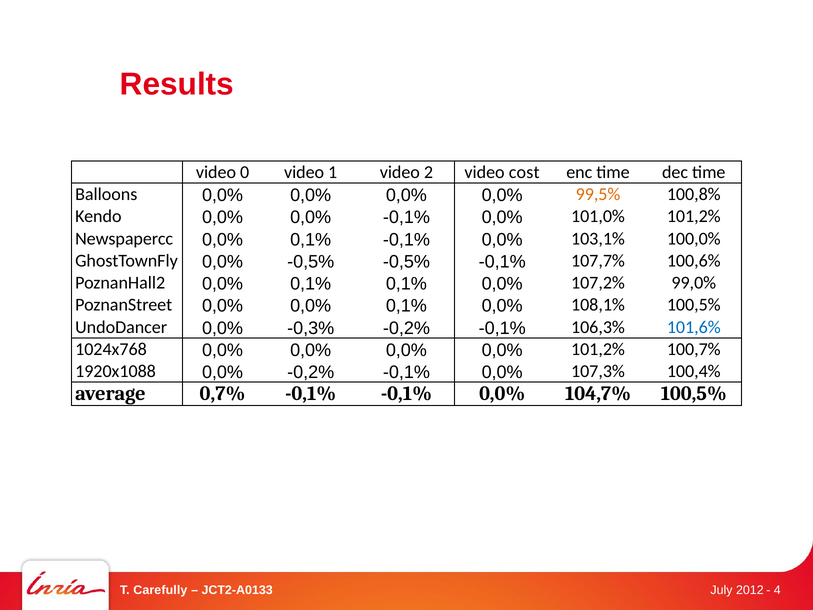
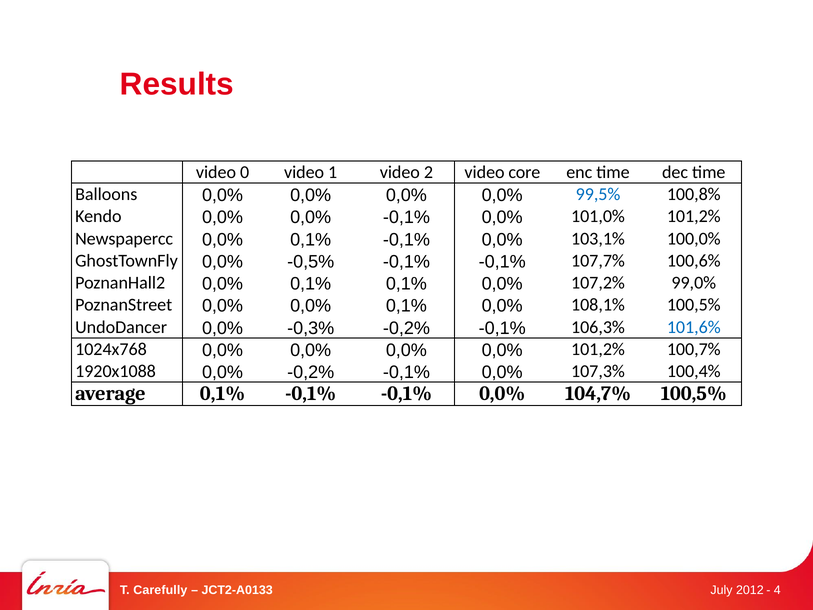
cost: cost -> core
99,5% colour: orange -> blue
-0,5% -0,5%: -0,5% -> -0,1%
average 0,7%: 0,7% -> 0,1%
